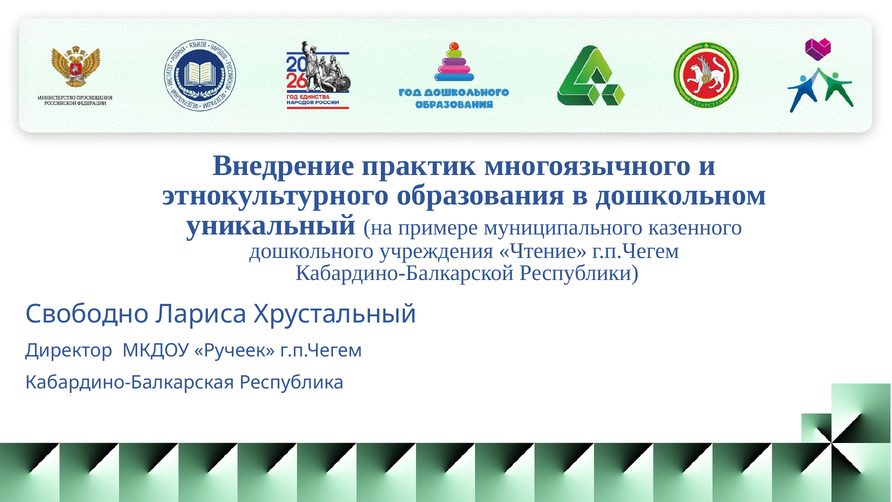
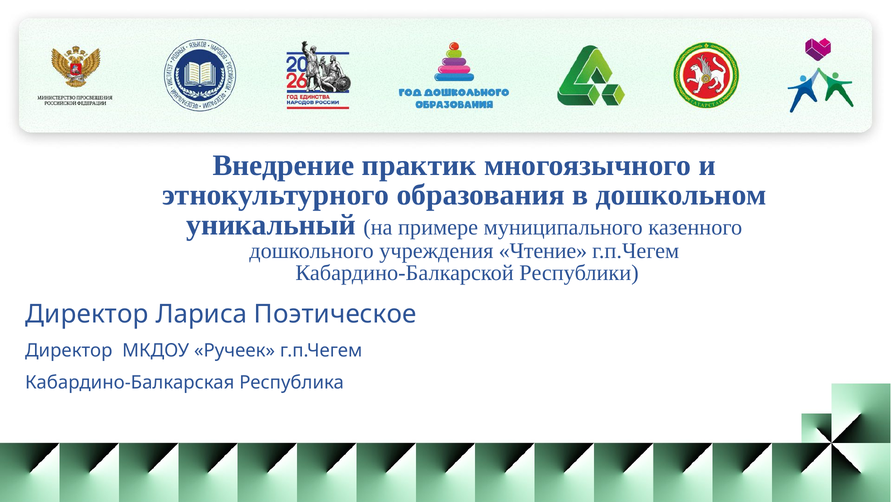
Свободно at (87, 314): Свободно -> Директор
Хрустальный: Хрустальный -> Поэтическое
